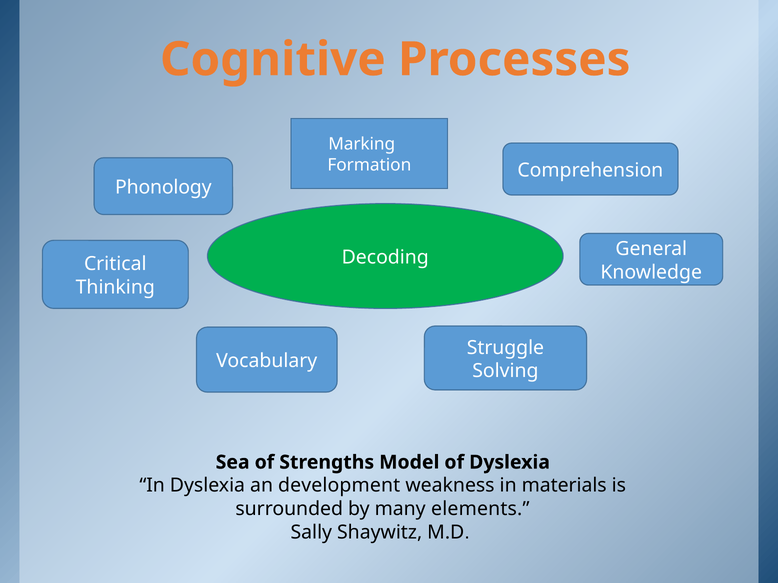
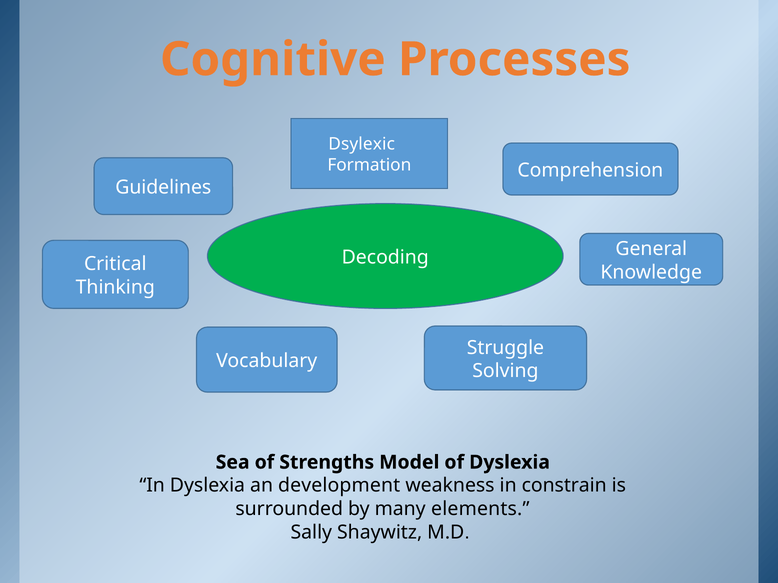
Marking: Marking -> Dsylexic
Phonology: Phonology -> Guidelines
materials: materials -> constrain
